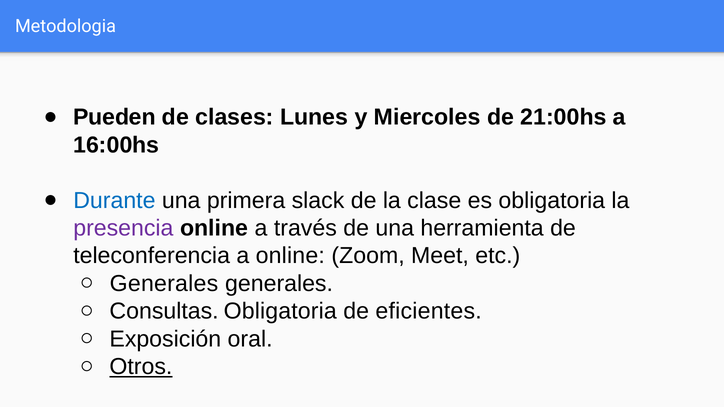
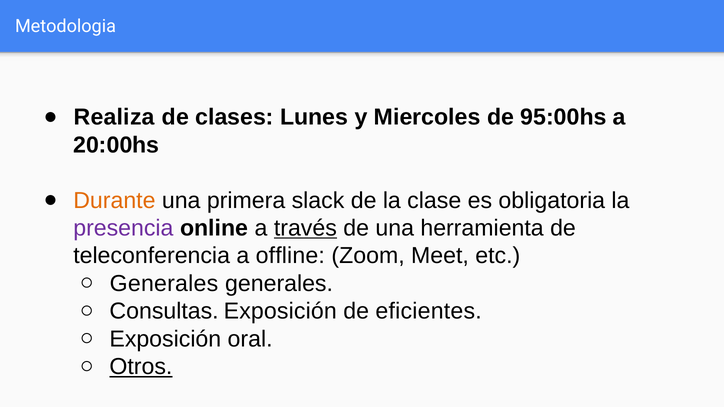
Pueden: Pueden -> Realiza
21:00hs: 21:00hs -> 95:00hs
16:00hs: 16:00hs -> 20:00hs
Durante colour: blue -> orange
través underline: none -> present
a online: online -> offline
Consultas Obligatoria: Obligatoria -> Exposición
